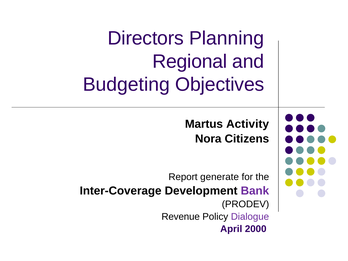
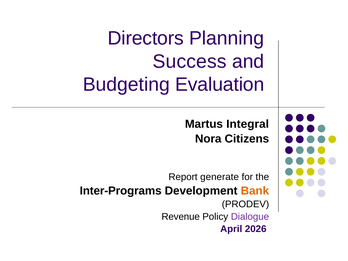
Regional: Regional -> Success
Objectives: Objectives -> Evaluation
Activity: Activity -> Integral
Inter-Coverage: Inter-Coverage -> Inter-Programs
Bank colour: purple -> orange
2000: 2000 -> 2026
